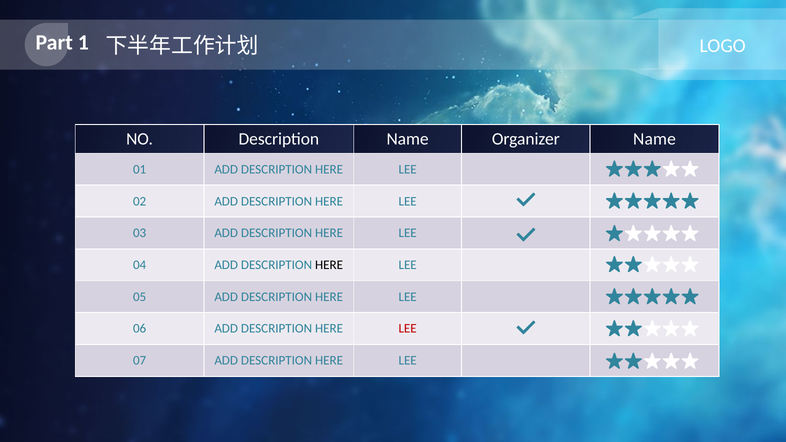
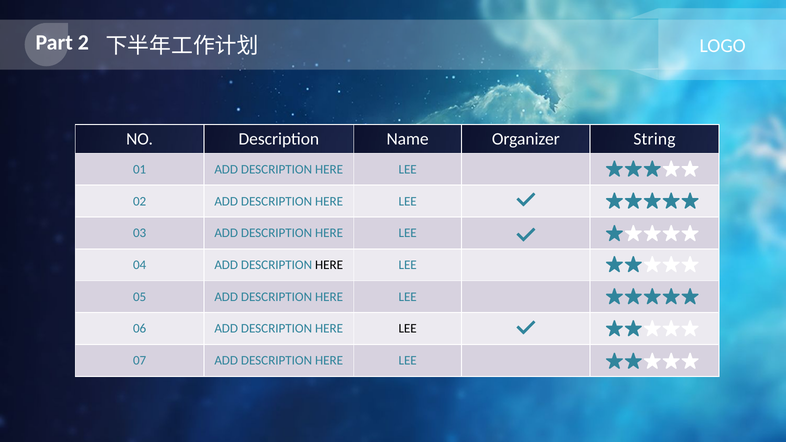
1: 1 -> 2
Organizer Name: Name -> String
LEE at (408, 329) colour: red -> black
